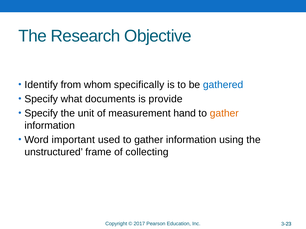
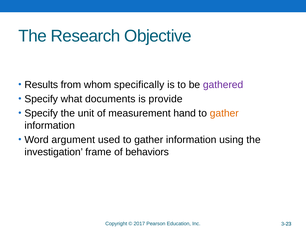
Identify: Identify -> Results
gathered colour: blue -> purple
important: important -> argument
unstructured: unstructured -> investigation
collecting: collecting -> behaviors
